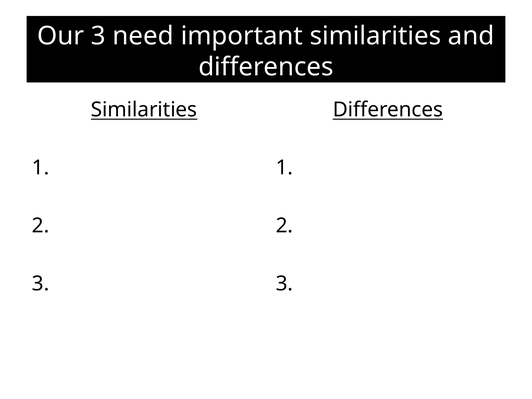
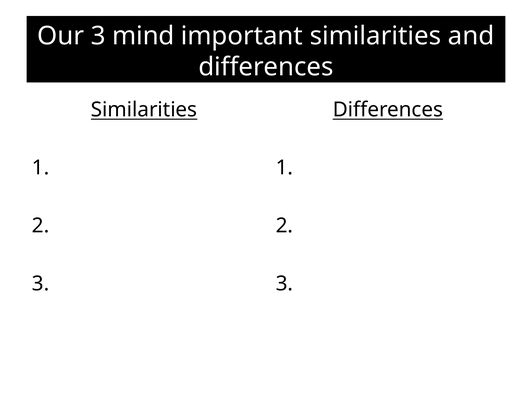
need: need -> mind
